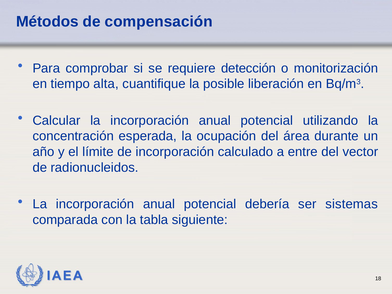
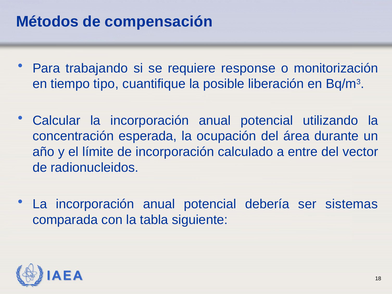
comprobar: comprobar -> trabajando
detección: detección -> response
alta: alta -> tipo
